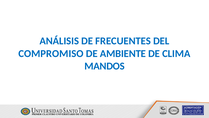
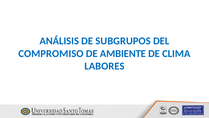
FRECUENTES: FRECUENTES -> SUBGRUPOS
MANDOS: MANDOS -> LABORES
